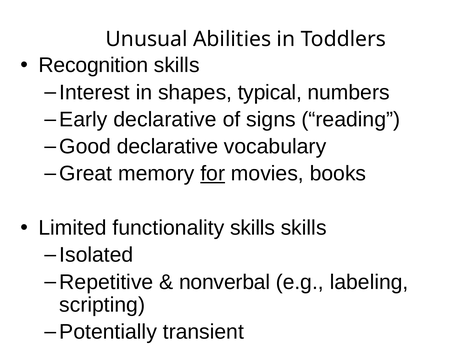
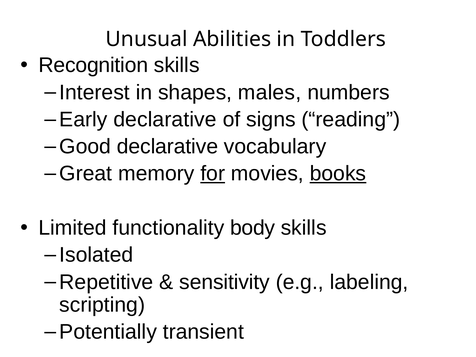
typical: typical -> males
books underline: none -> present
functionality skills: skills -> body
nonverbal: nonverbal -> sensitivity
